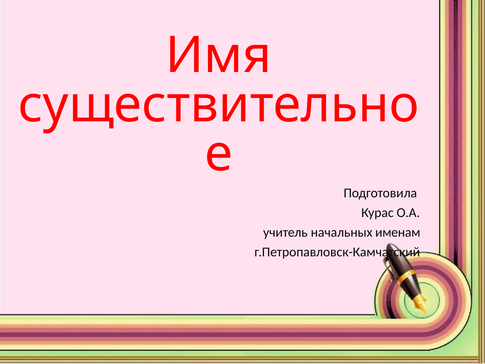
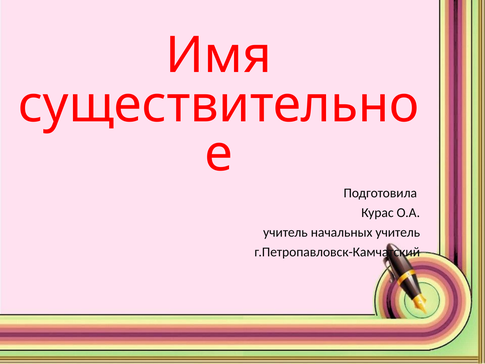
начальных именам: именам -> учитель
